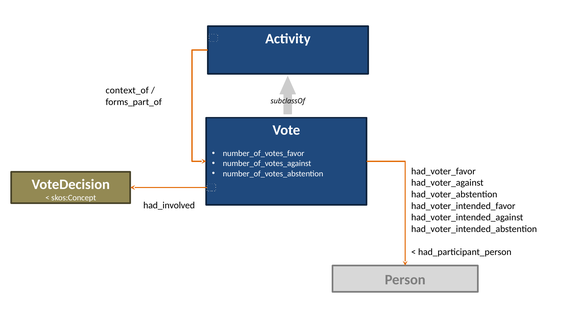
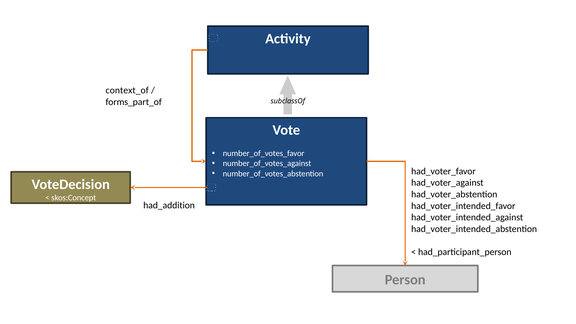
had_involved: had_involved -> had_addition
